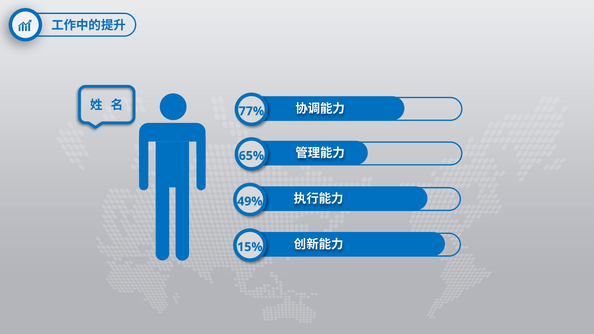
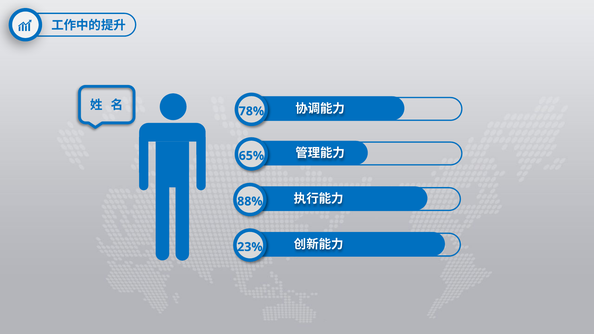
77%: 77% -> 78%
49%: 49% -> 88%
15%: 15% -> 23%
